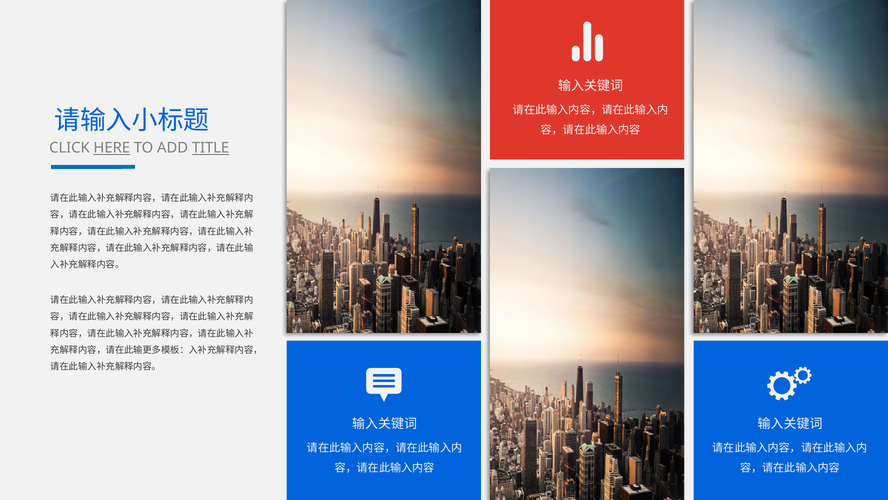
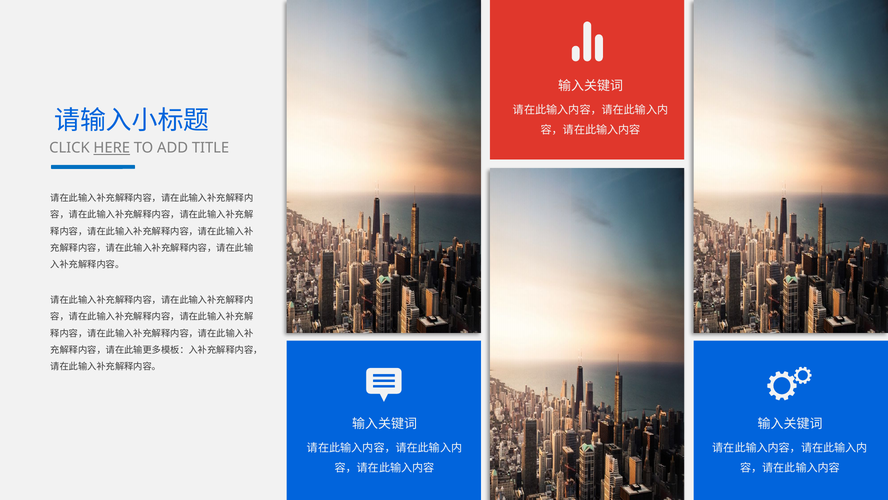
TITLE underline: present -> none
